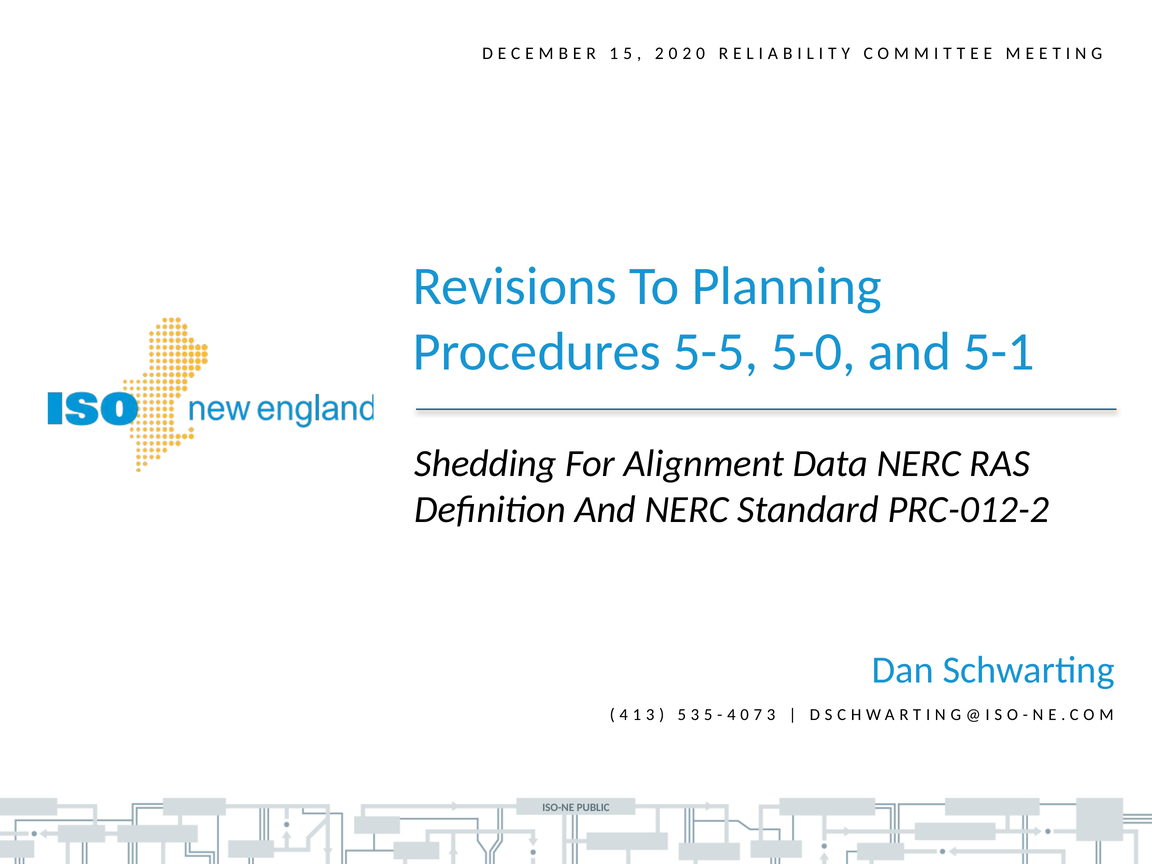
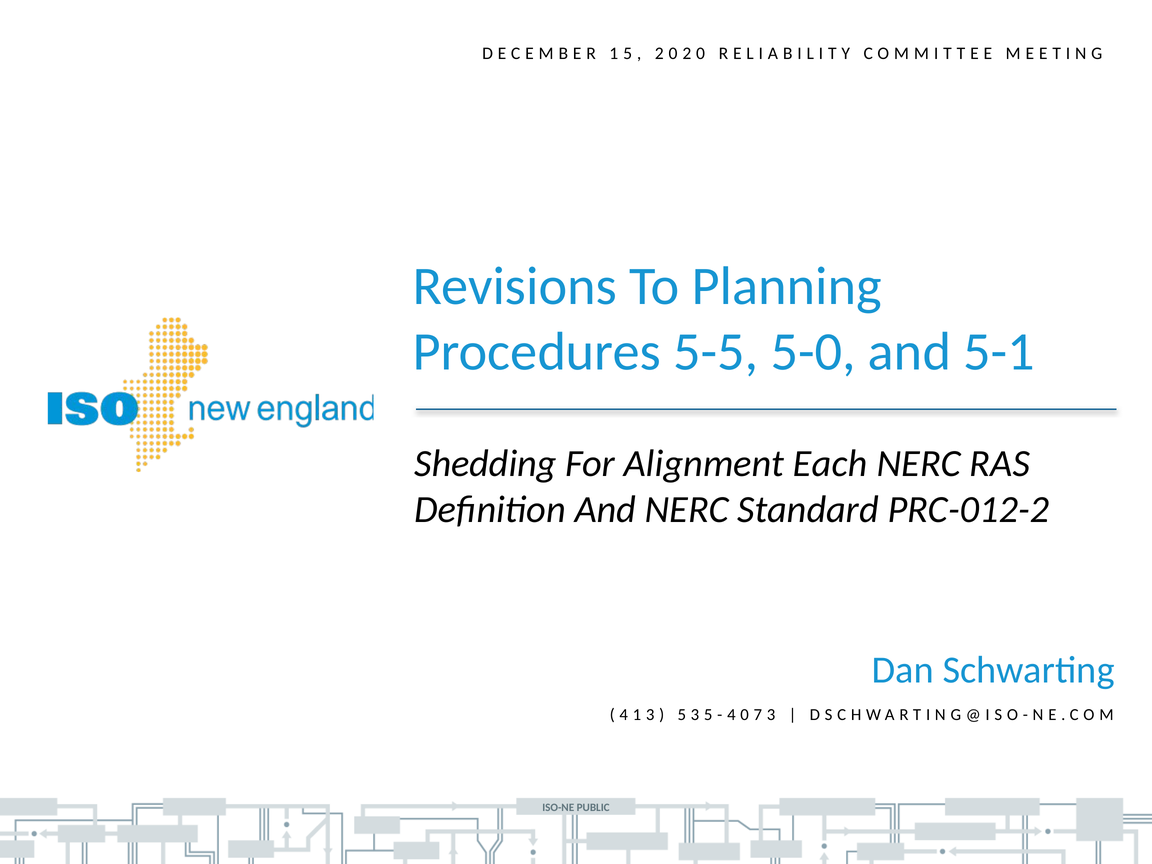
Data: Data -> Each
